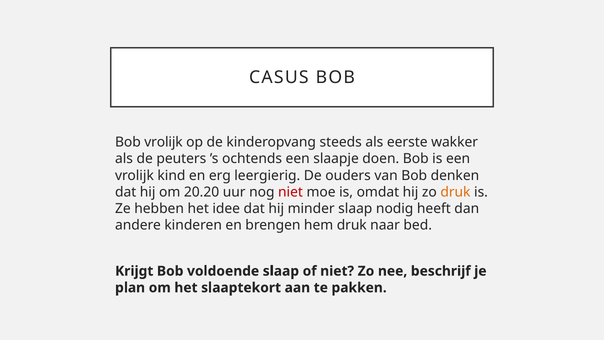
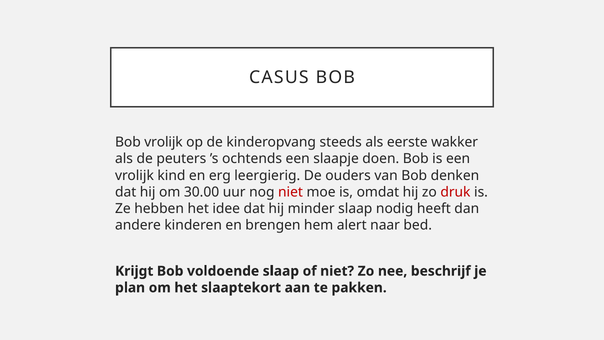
20.20: 20.20 -> 30.00
druk at (455, 192) colour: orange -> red
hem druk: druk -> alert
